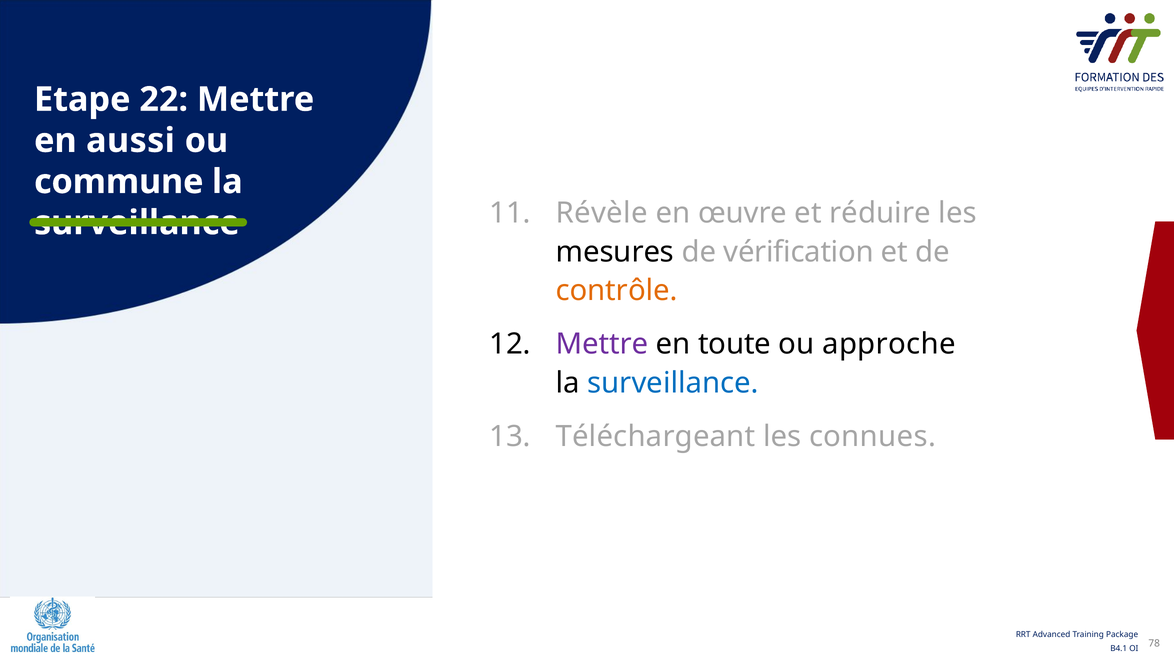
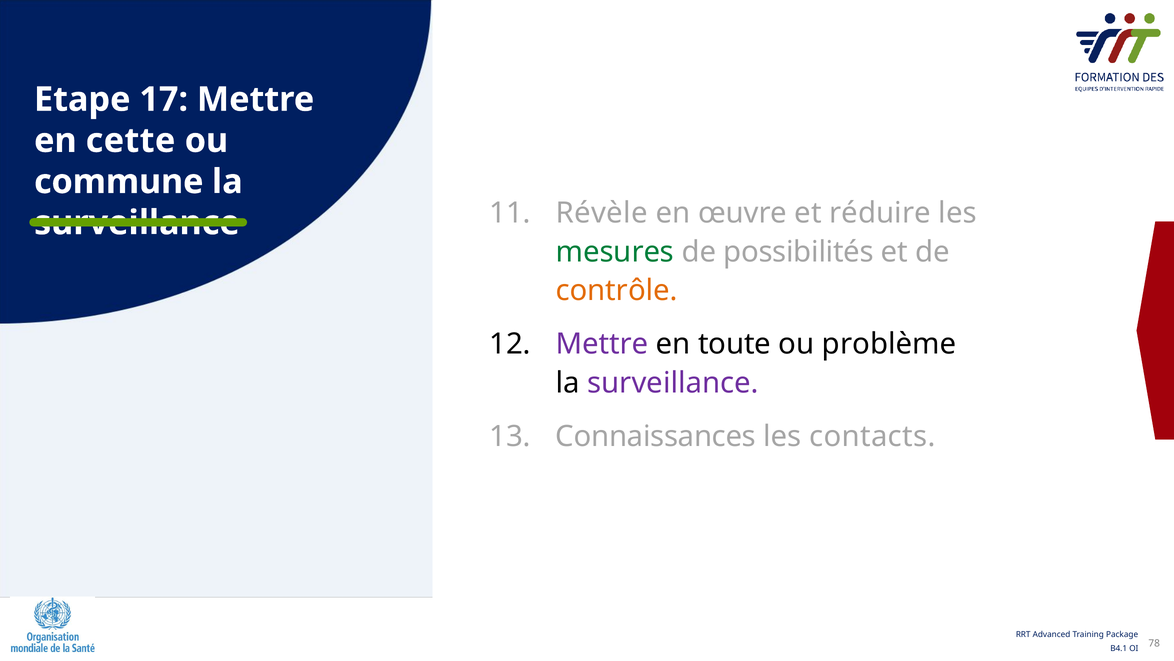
22: 22 -> 17
aussi: aussi -> cette
mesures colour: black -> green
vérification: vérification -> possibilités
approche: approche -> problème
surveillance at (673, 383) colour: blue -> purple
Téléchargeant: Téléchargeant -> Connaissances
connues: connues -> contacts
